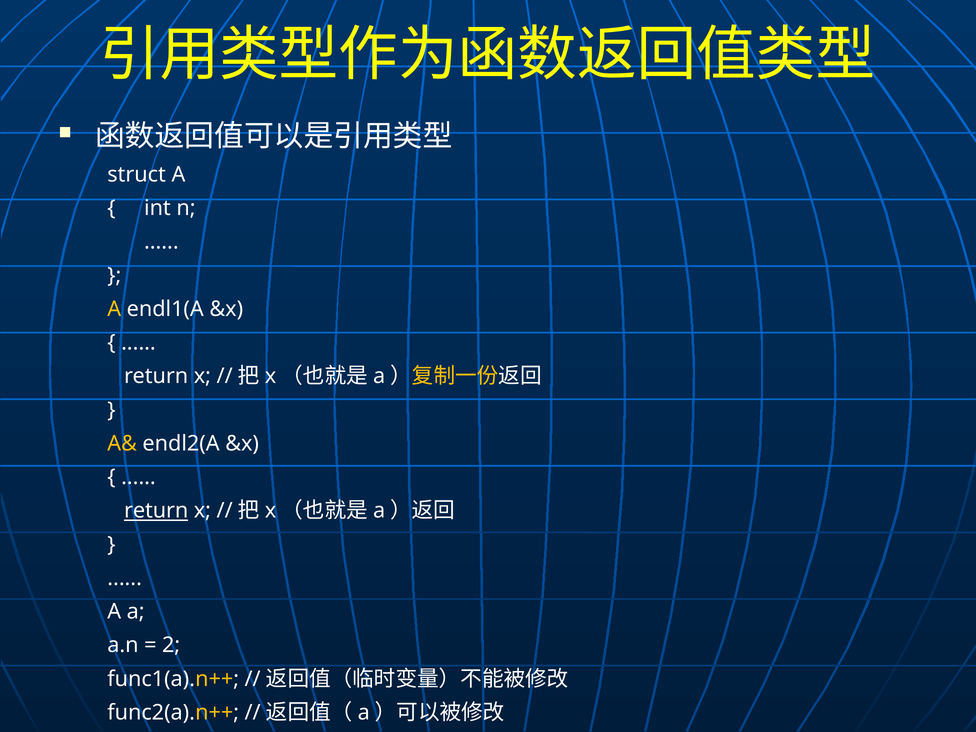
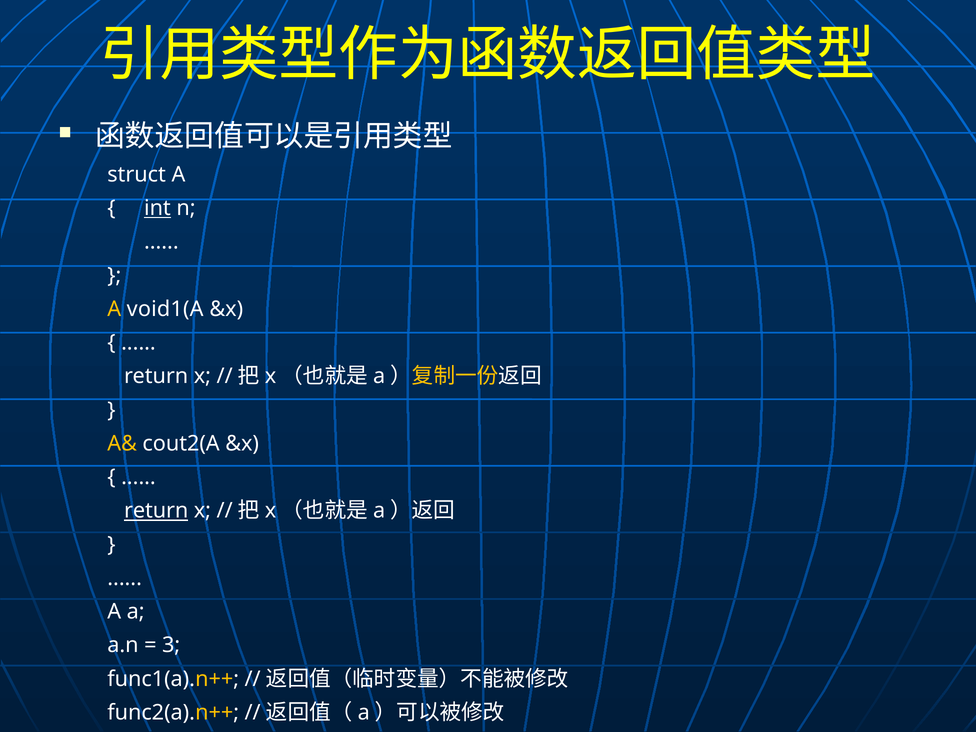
int underline: none -> present
endl1(A: endl1(A -> void1(A
endl2(A: endl2(A -> cout2(A
2: 2 -> 3
